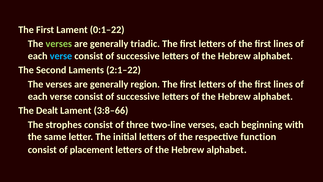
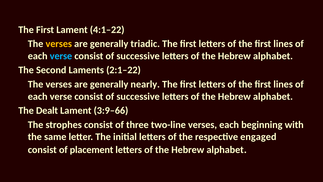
0:1–22: 0:1–22 -> 4:1–22
verses at (59, 44) colour: light green -> yellow
region: region -> nearly
3:8–66: 3:8–66 -> 3:9–66
function: function -> engaged
